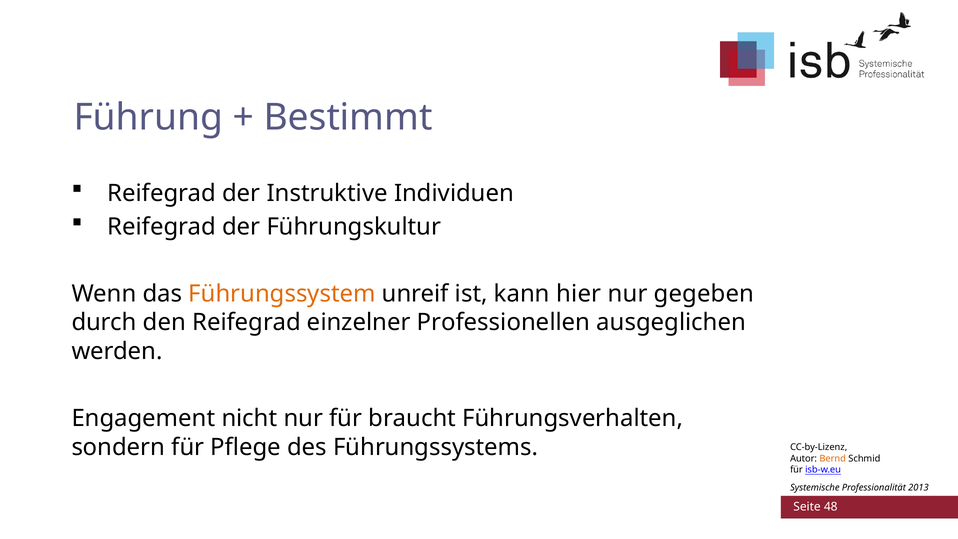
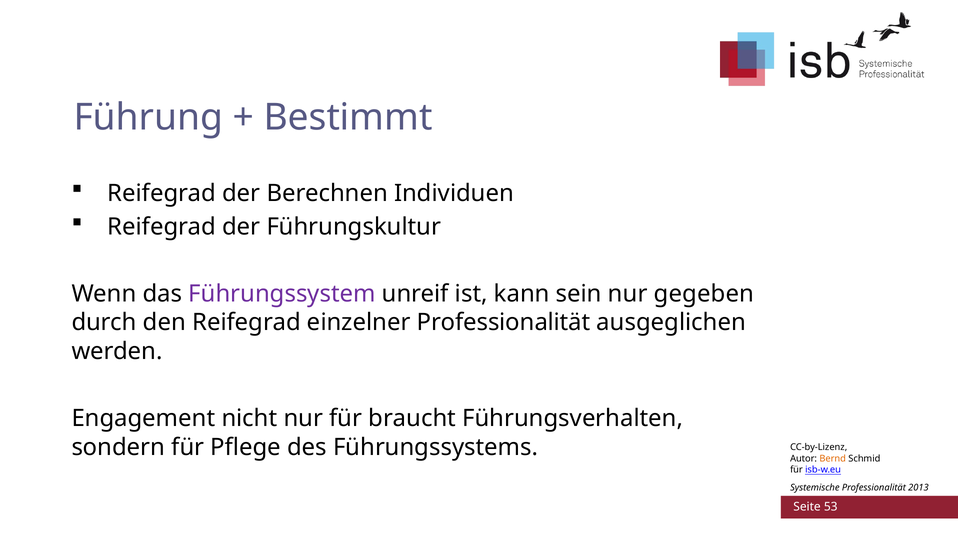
Instruktive: Instruktive -> Berechnen
Führungssystem colour: orange -> purple
hier: hier -> sein
einzelner Professionellen: Professionellen -> Professionalität
48: 48 -> 53
